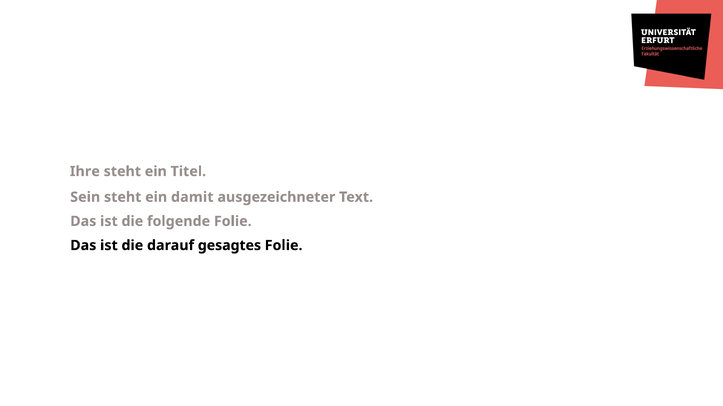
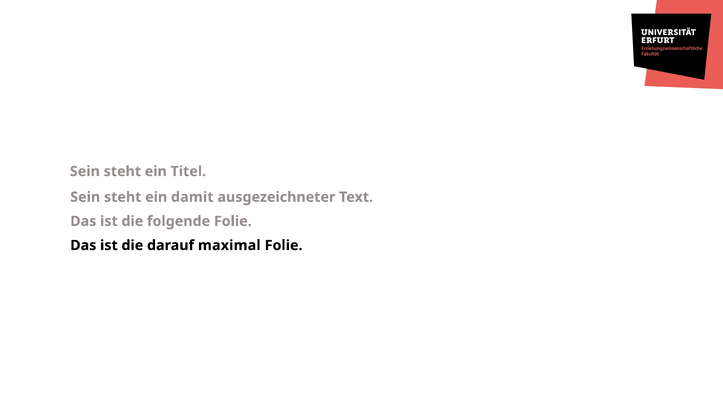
Ihre at (85, 172): Ihre -> Sein
gesagtes: gesagtes -> maximal
